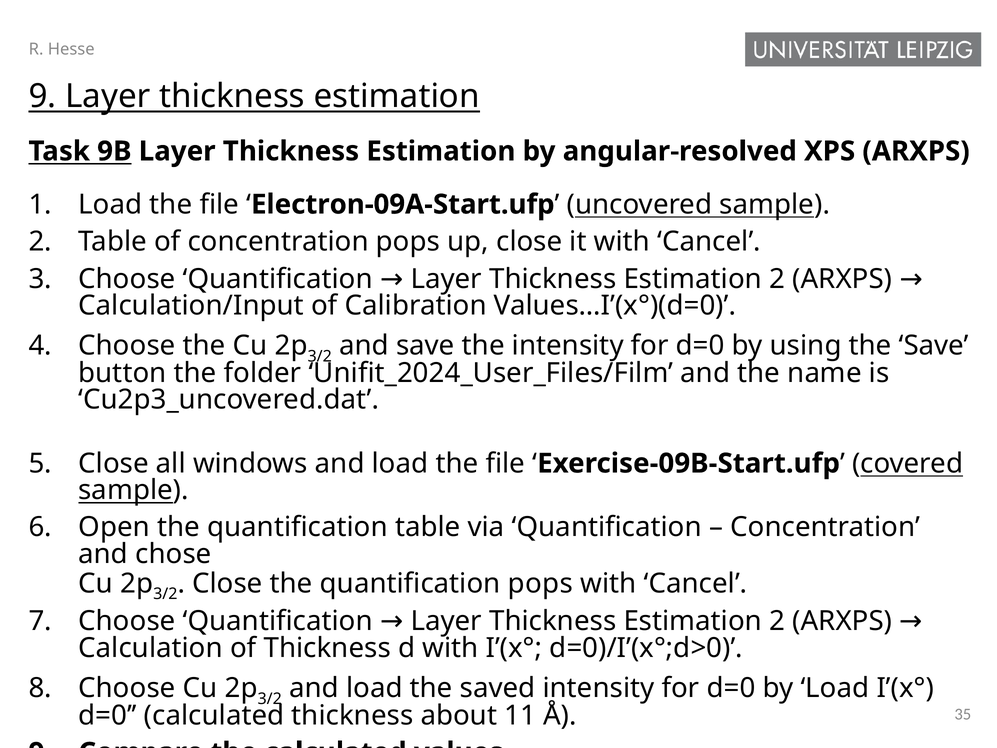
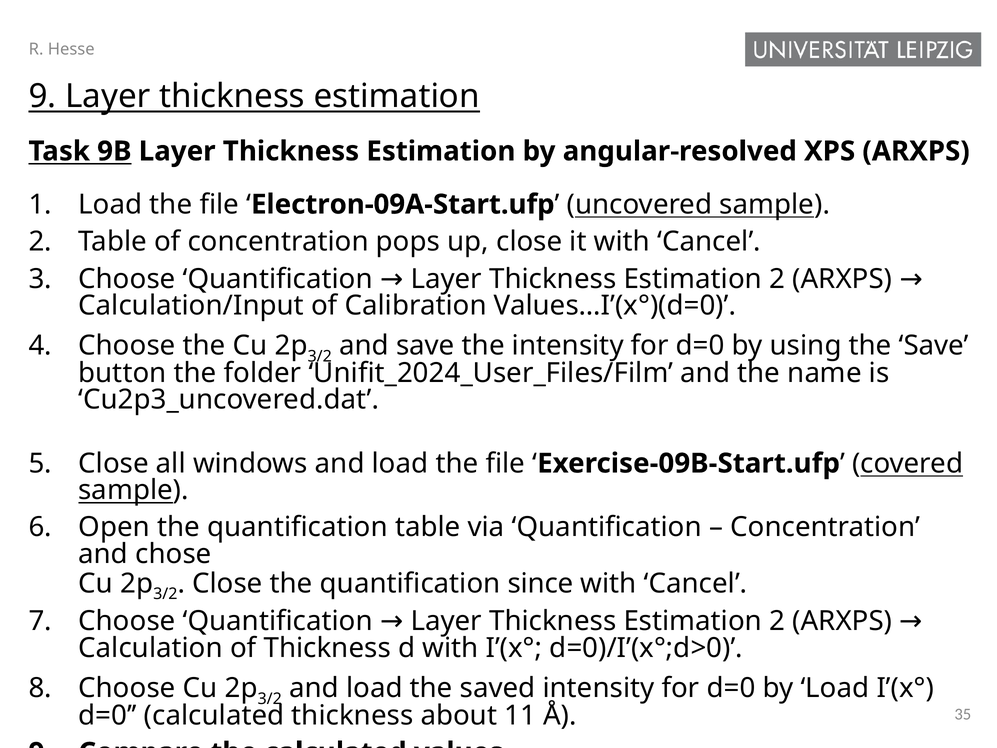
quantification pops: pops -> since
